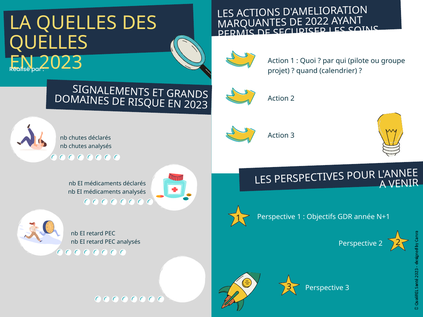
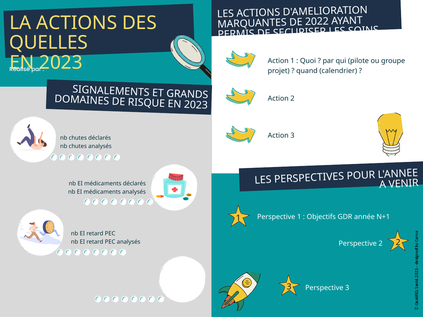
LA QUELLES: QUELLES -> ACTIONS
